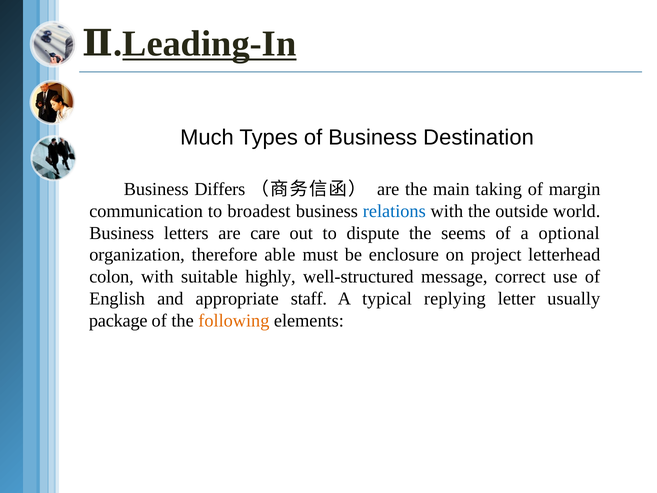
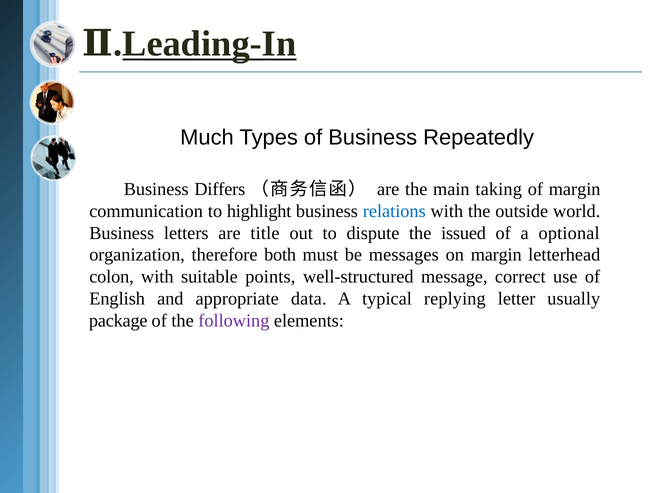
Destination: Destination -> Repeatedly
broadest: broadest -> highlight
care: care -> title
seems: seems -> issued
able: able -> both
enclosure: enclosure -> messages
on project: project -> margin
highly: highly -> points
staff: staff -> data
following colour: orange -> purple
